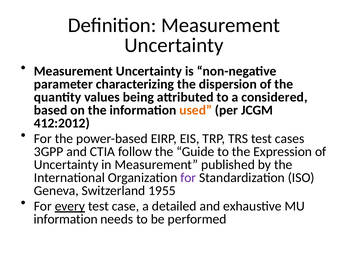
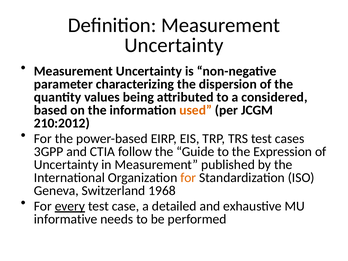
412:2012: 412:2012 -> 210:2012
for at (188, 178) colour: purple -> orange
1955: 1955 -> 1968
information at (66, 219): information -> informative
